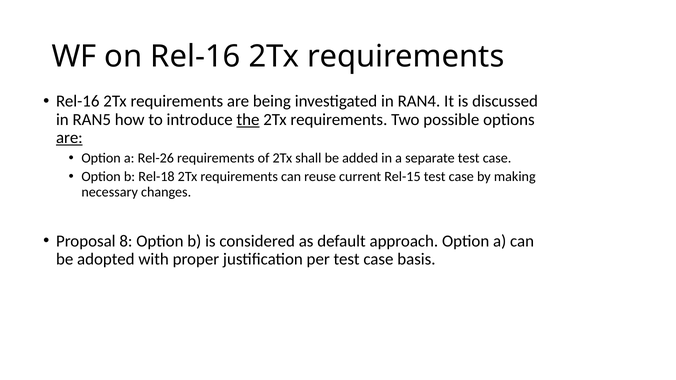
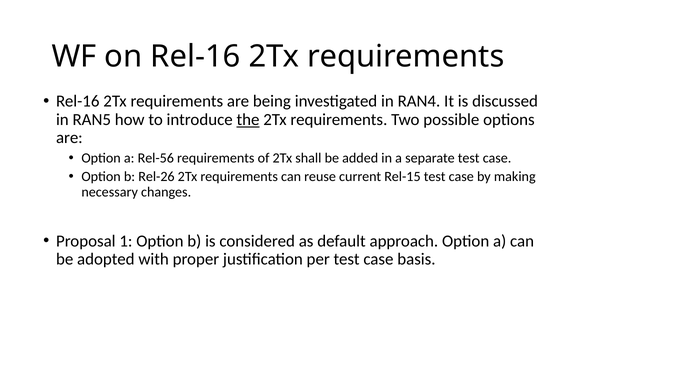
are at (69, 138) underline: present -> none
Rel-26: Rel-26 -> Rel-56
Rel-18: Rel-18 -> Rel-26
8: 8 -> 1
